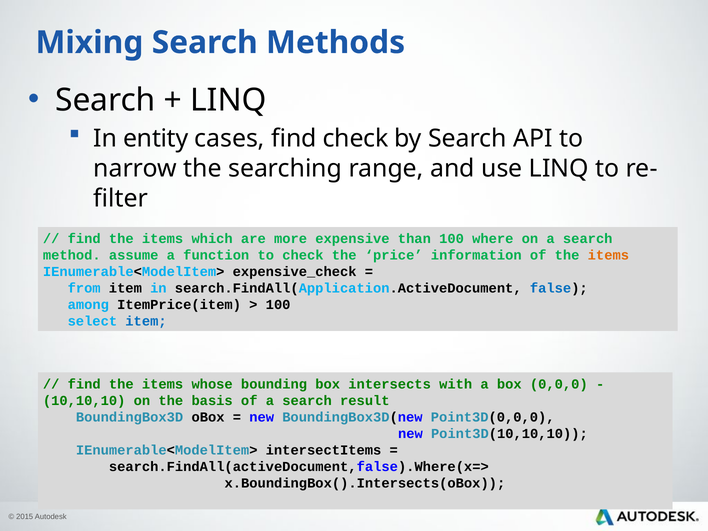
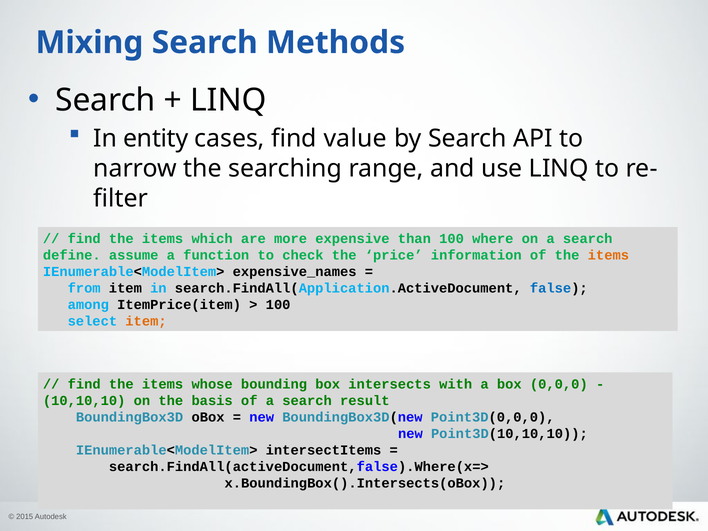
find check: check -> value
method: method -> define
expensive_check: expensive_check -> expensive_names
item at (146, 321) colour: blue -> orange
